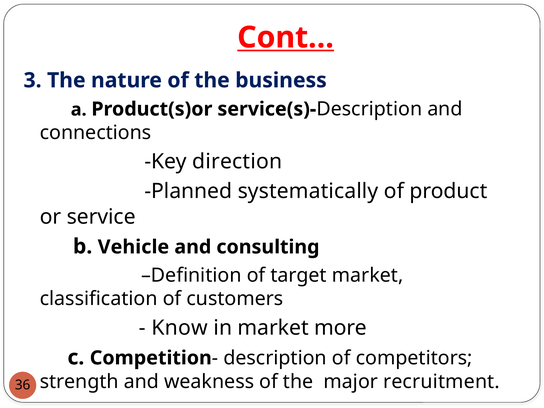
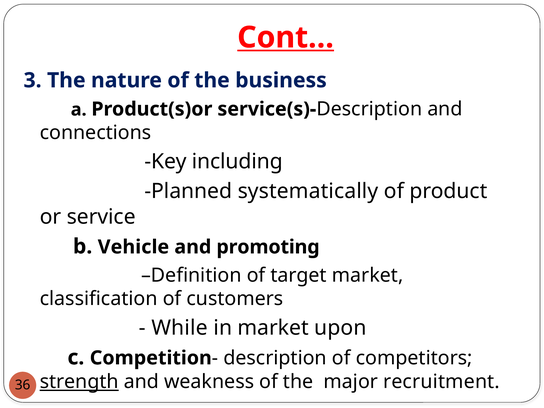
direction: direction -> including
consulting: consulting -> promoting
Know: Know -> While
more: more -> upon
strength underline: none -> present
